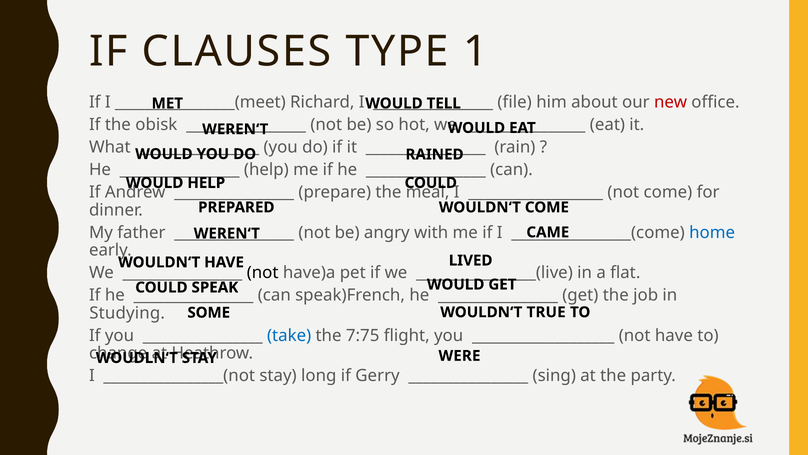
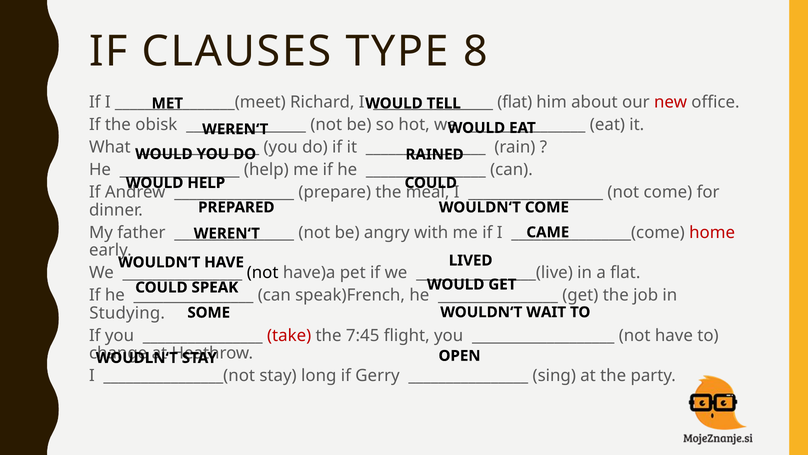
1: 1 -> 8
file at (515, 102): file -> flat
home colour: blue -> red
TRUE: TRUE -> WAIT
take colour: blue -> red
7:75: 7:75 -> 7:45
WERE: WERE -> OPEN
